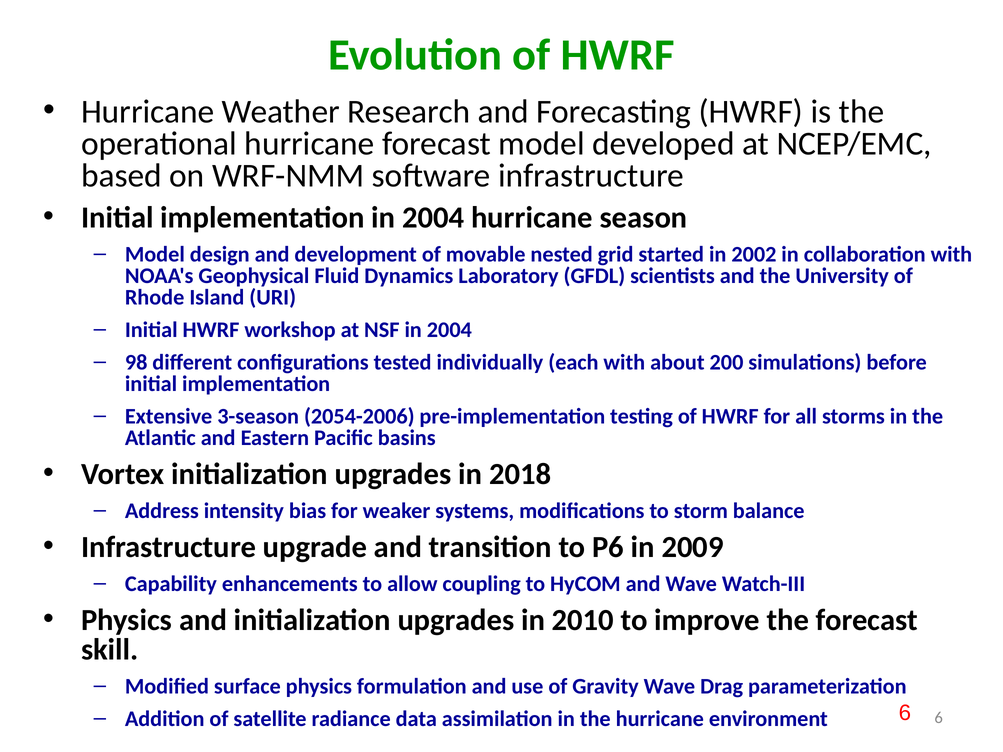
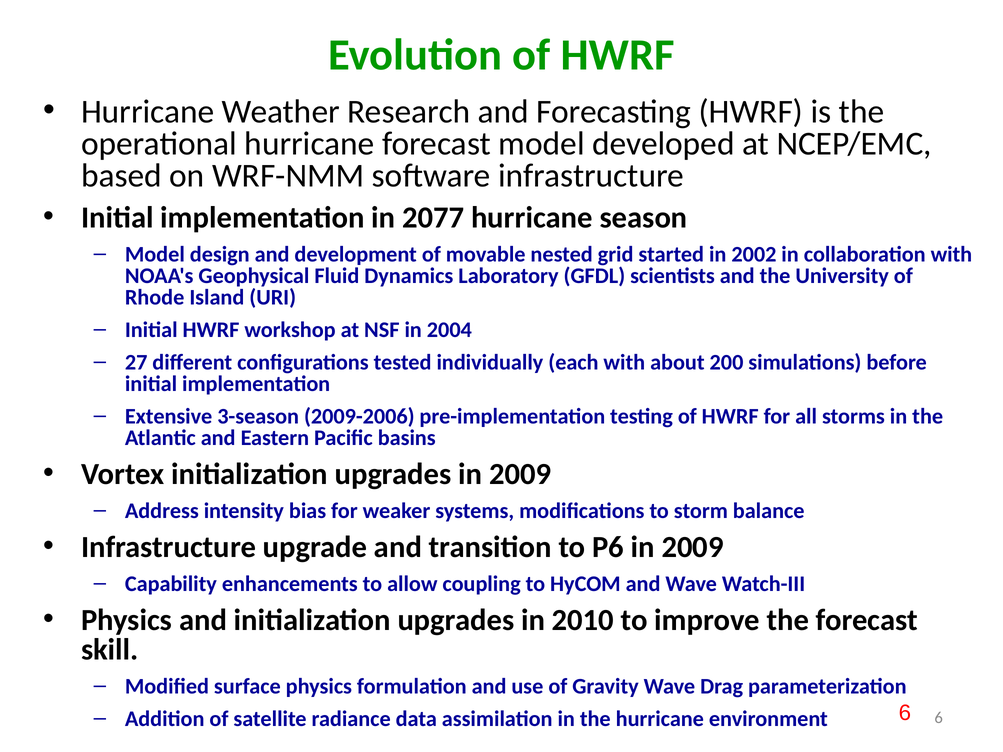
implementation in 2004: 2004 -> 2077
98: 98 -> 27
2054-2006: 2054-2006 -> 2009-2006
upgrades in 2018: 2018 -> 2009
